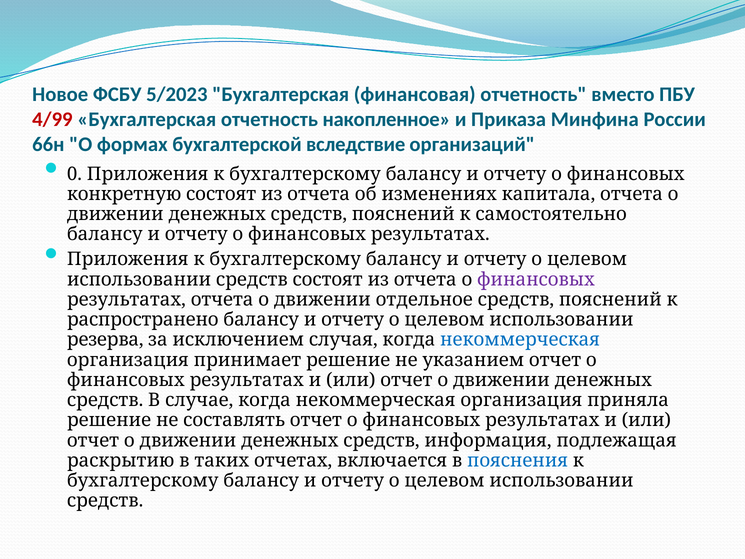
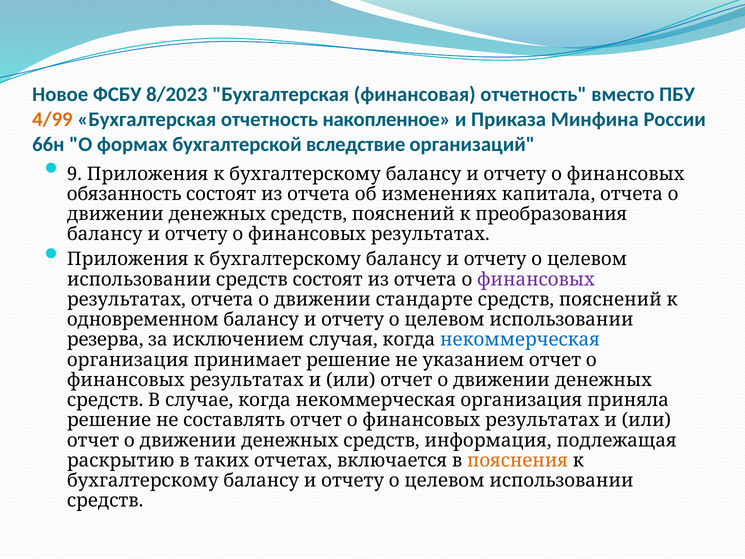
5/2023: 5/2023 -> 8/2023
4/99 colour: red -> orange
0: 0 -> 9
конкретную: конкретную -> обязанность
самостоятельно: самостоятельно -> преобразования
отдельное: отдельное -> стандарте
распространено: распространено -> одновременном
пояснения colour: blue -> orange
